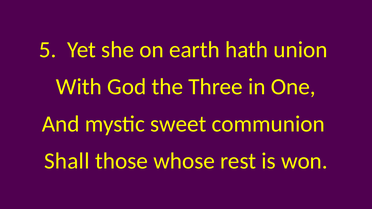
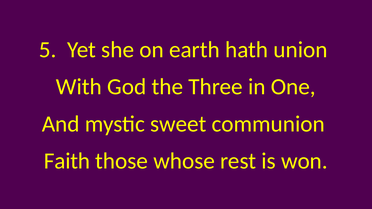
Shall: Shall -> Faith
